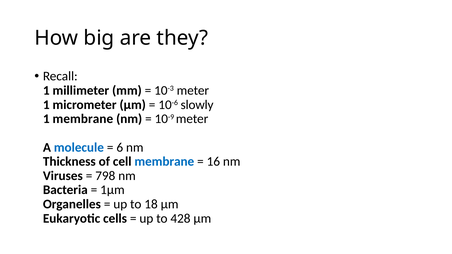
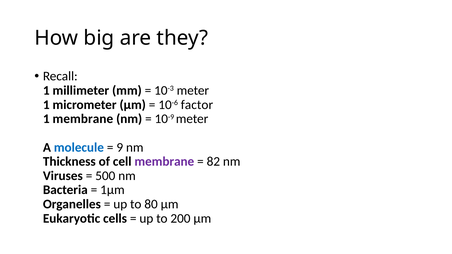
slowly: slowly -> factor
6: 6 -> 9
membrane at (164, 162) colour: blue -> purple
16: 16 -> 82
798: 798 -> 500
18: 18 -> 80
428: 428 -> 200
